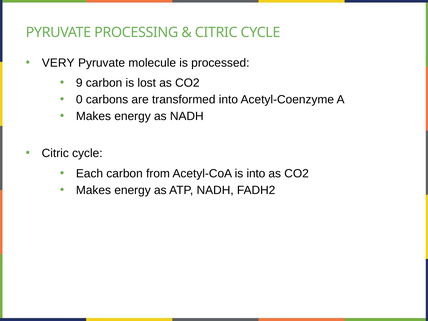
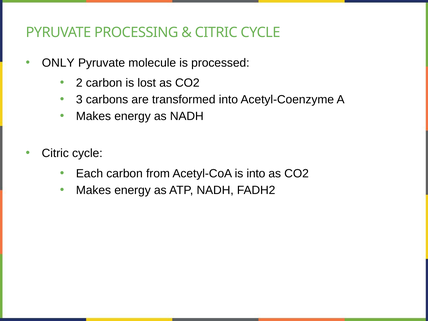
VERY: VERY -> ONLY
9: 9 -> 2
0: 0 -> 3
